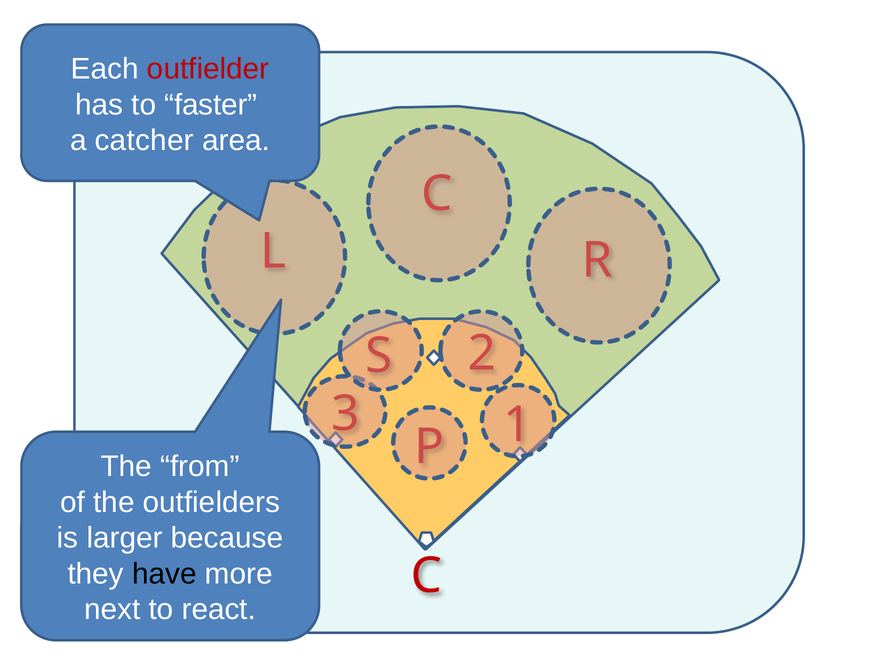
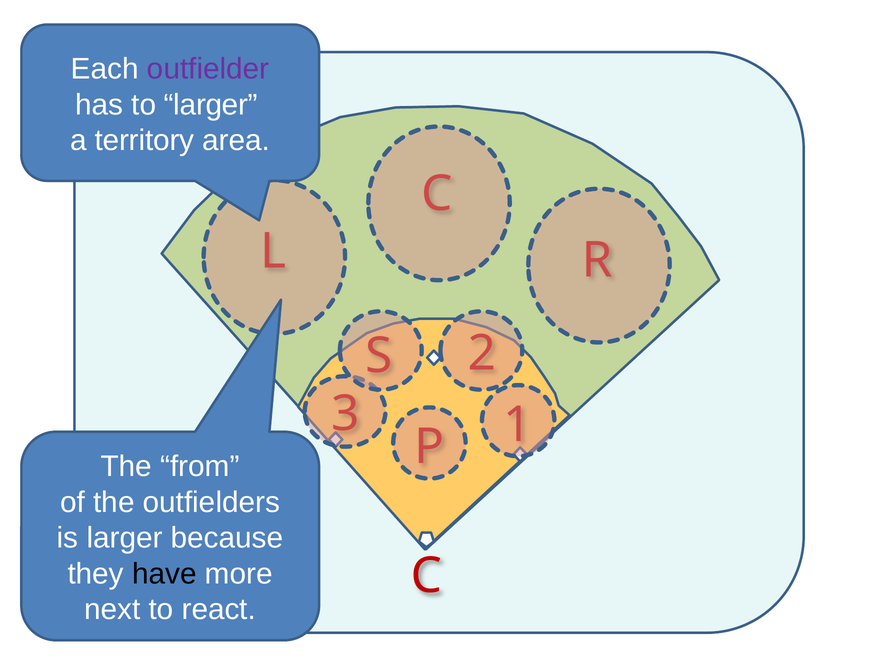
outfielder colour: red -> purple
to faster: faster -> larger
catcher: catcher -> territory
